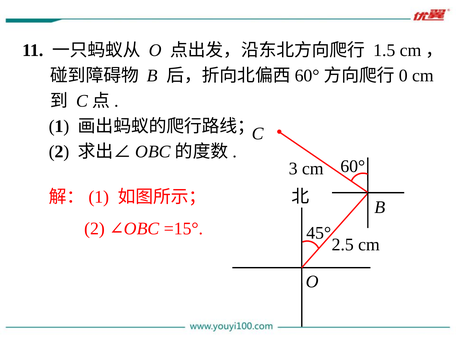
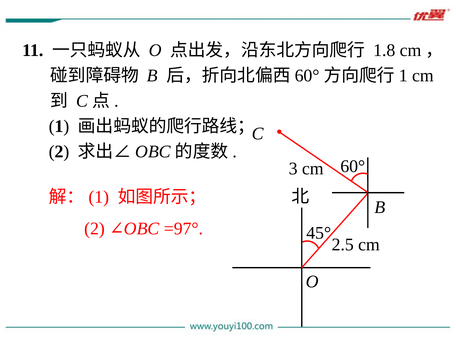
1.5: 1.5 -> 1.8
0 at (403, 75): 0 -> 1
=15°: =15° -> =97°
